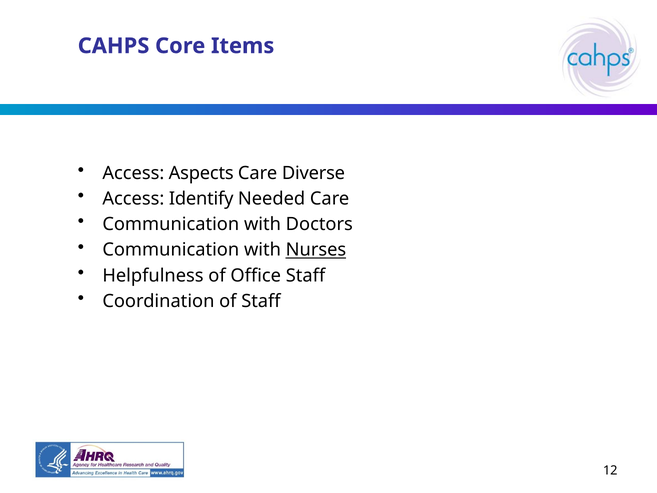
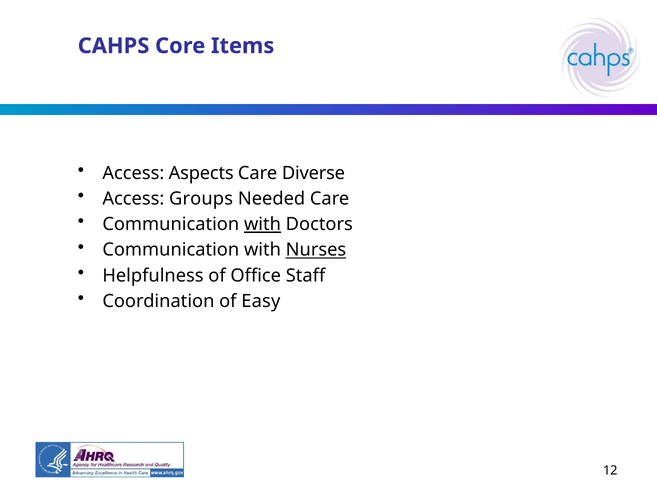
Identify: Identify -> Groups
with at (262, 224) underline: none -> present
of Staff: Staff -> Easy
